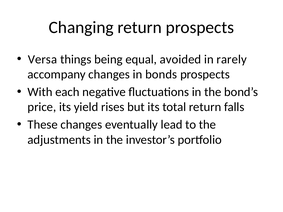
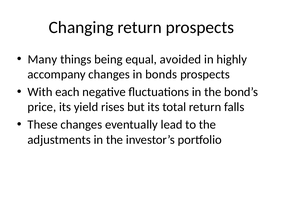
Versa: Versa -> Many
rarely: rarely -> highly
